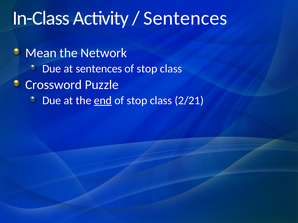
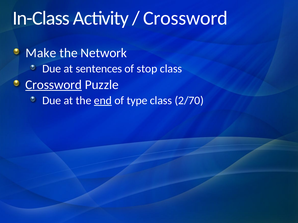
Sentences at (185, 18): Sentences -> Crossword
Mean: Mean -> Make
Crossword at (54, 85) underline: none -> present
stop at (137, 101): stop -> type
2/21: 2/21 -> 2/70
